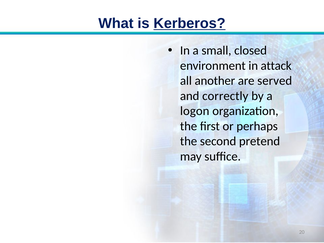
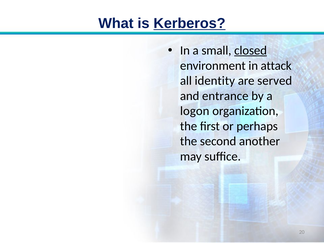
closed underline: none -> present
another: another -> identity
correctly: correctly -> entrance
pretend: pretend -> another
